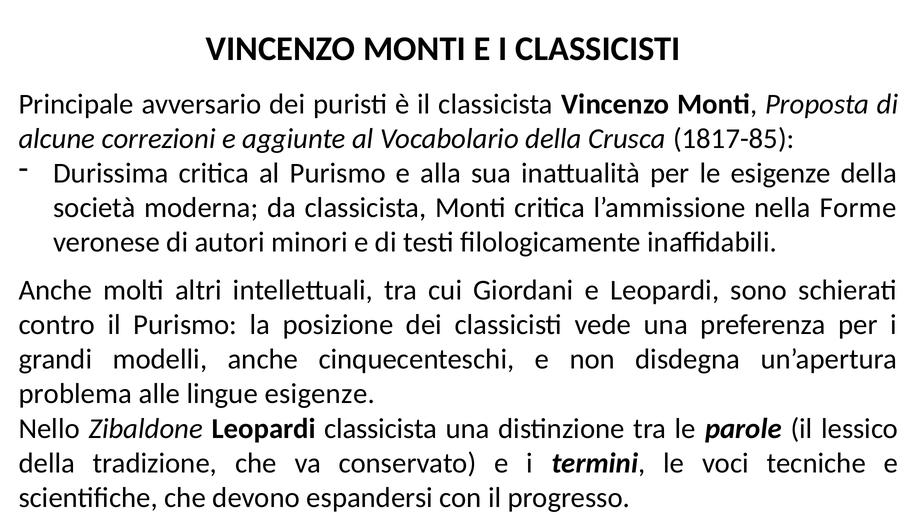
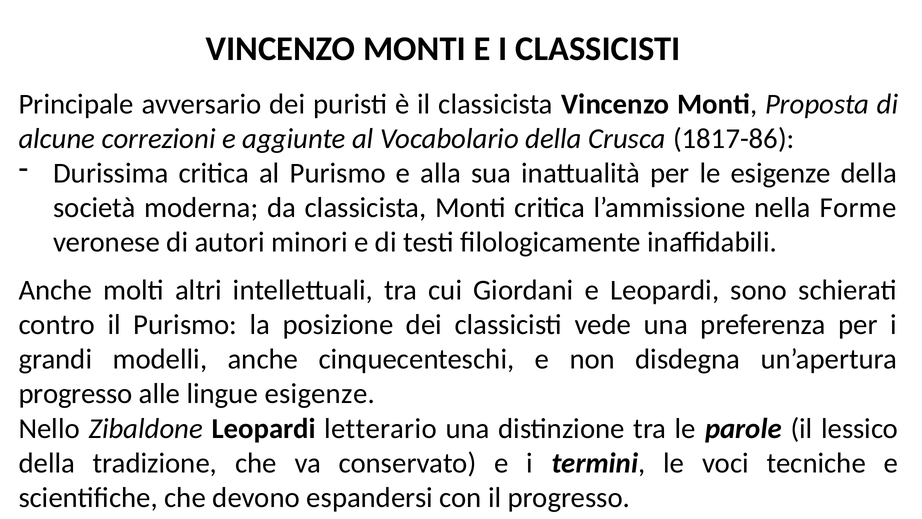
1817-85: 1817-85 -> 1817-86
problema at (75, 394): problema -> progresso
Leopardi classicista: classicista -> letterario
